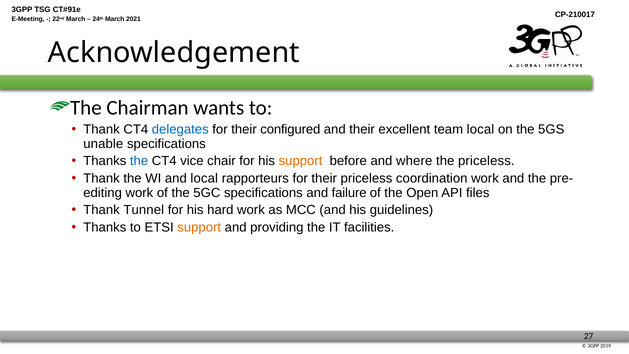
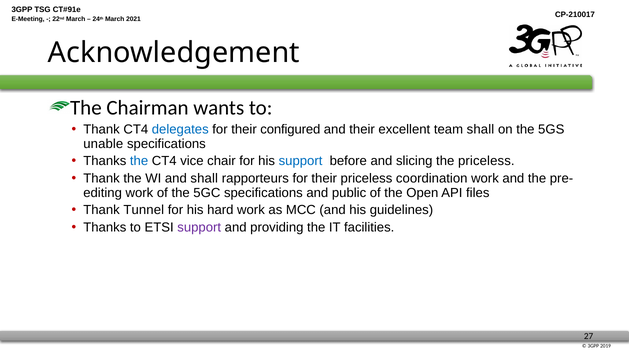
team local: local -> shall
support at (301, 161) colour: orange -> blue
where: where -> slicing
and local: local -> shall
failure: failure -> public
support at (199, 227) colour: orange -> purple
